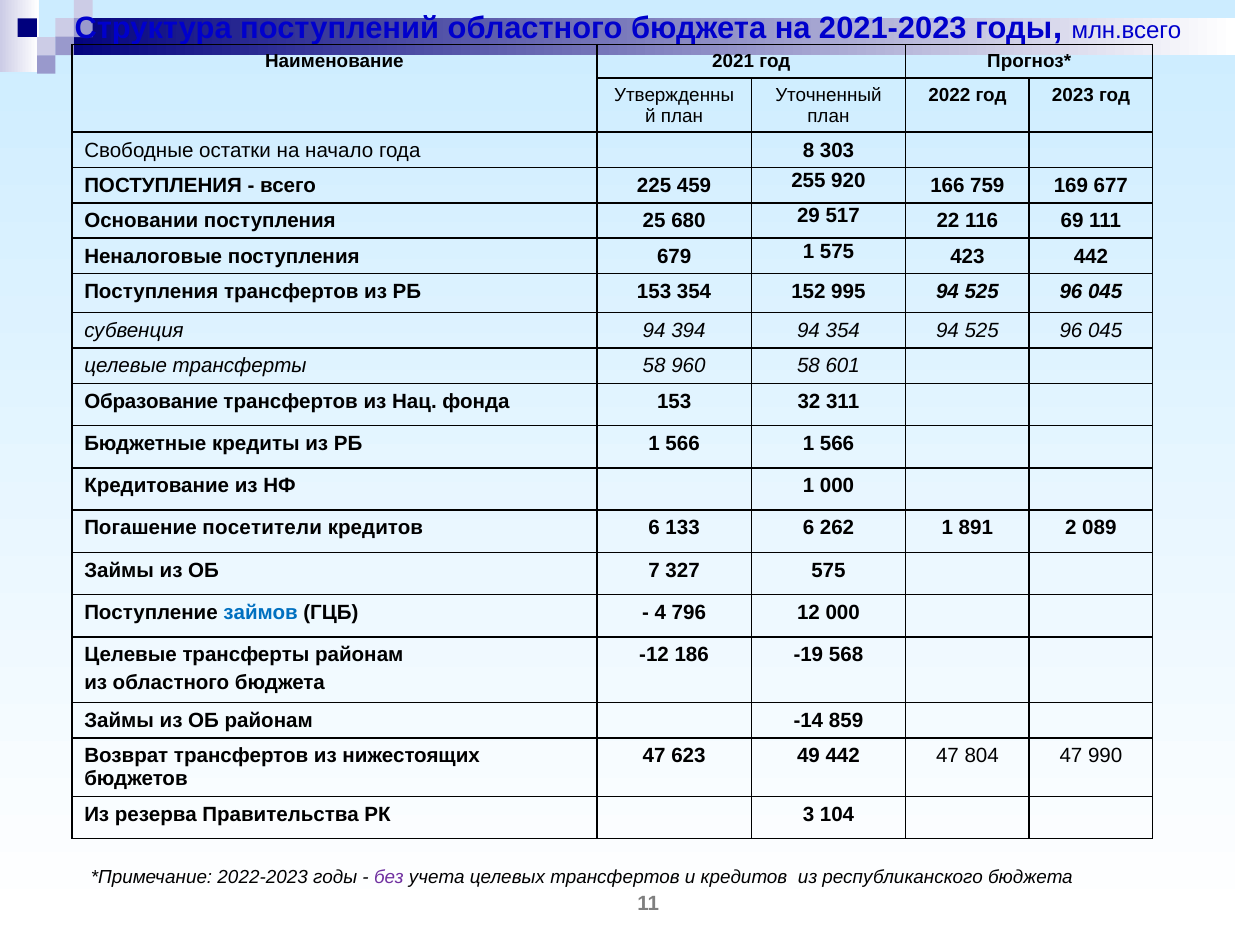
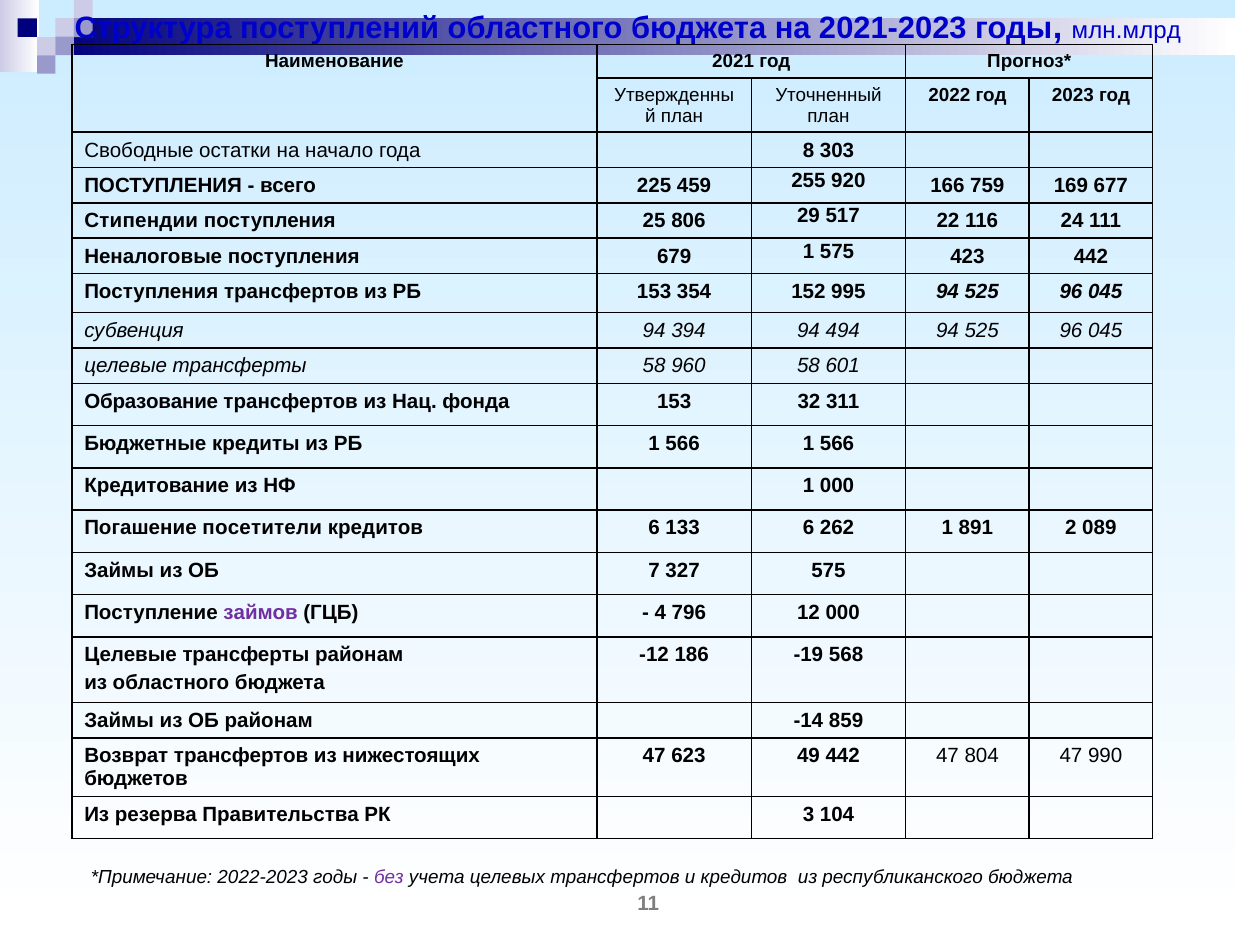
млн.всего: млн.всего -> млн.млрд
Основании: Основании -> Стипендии
680: 680 -> 806
69: 69 -> 24
94 354: 354 -> 494
займов colour: blue -> purple
